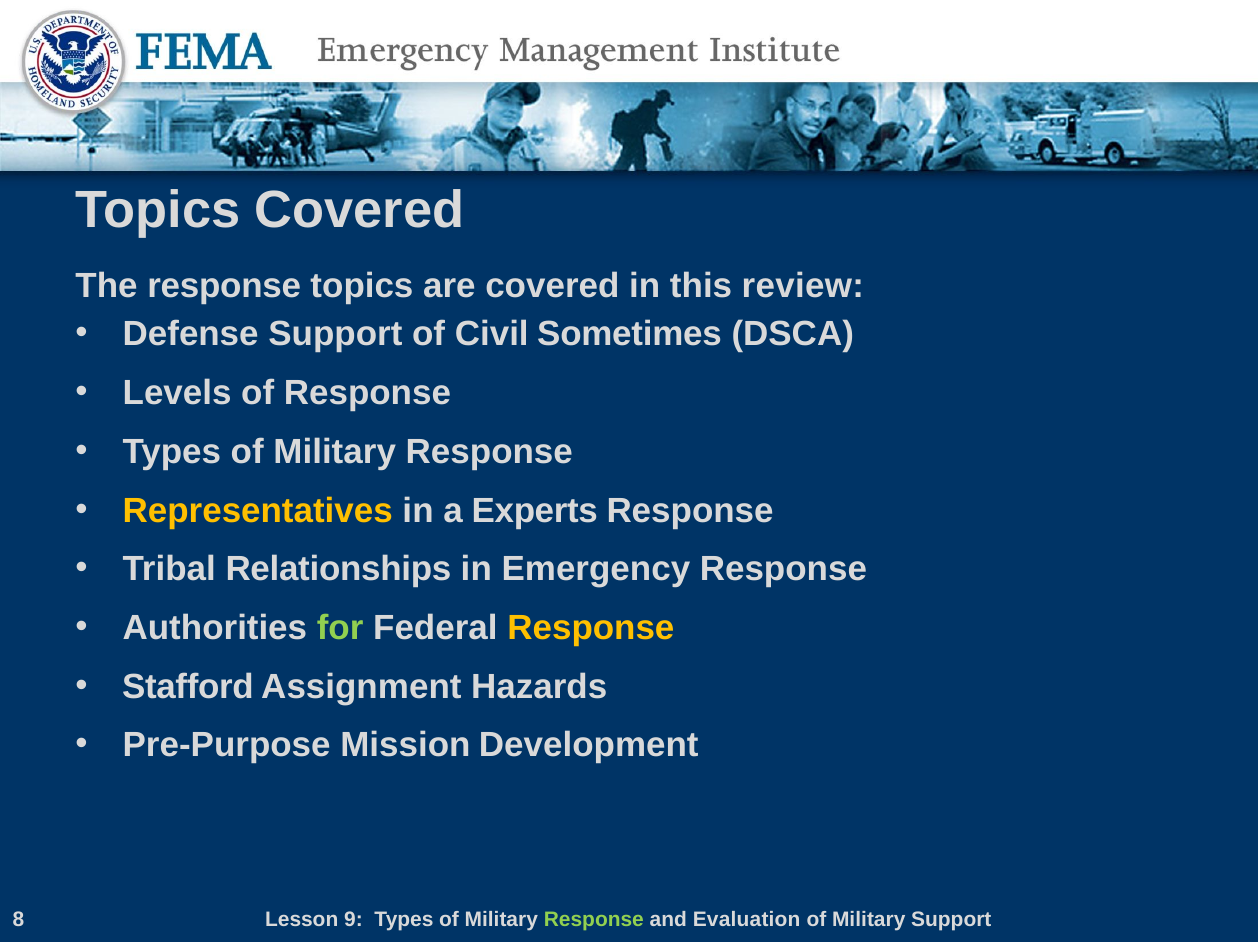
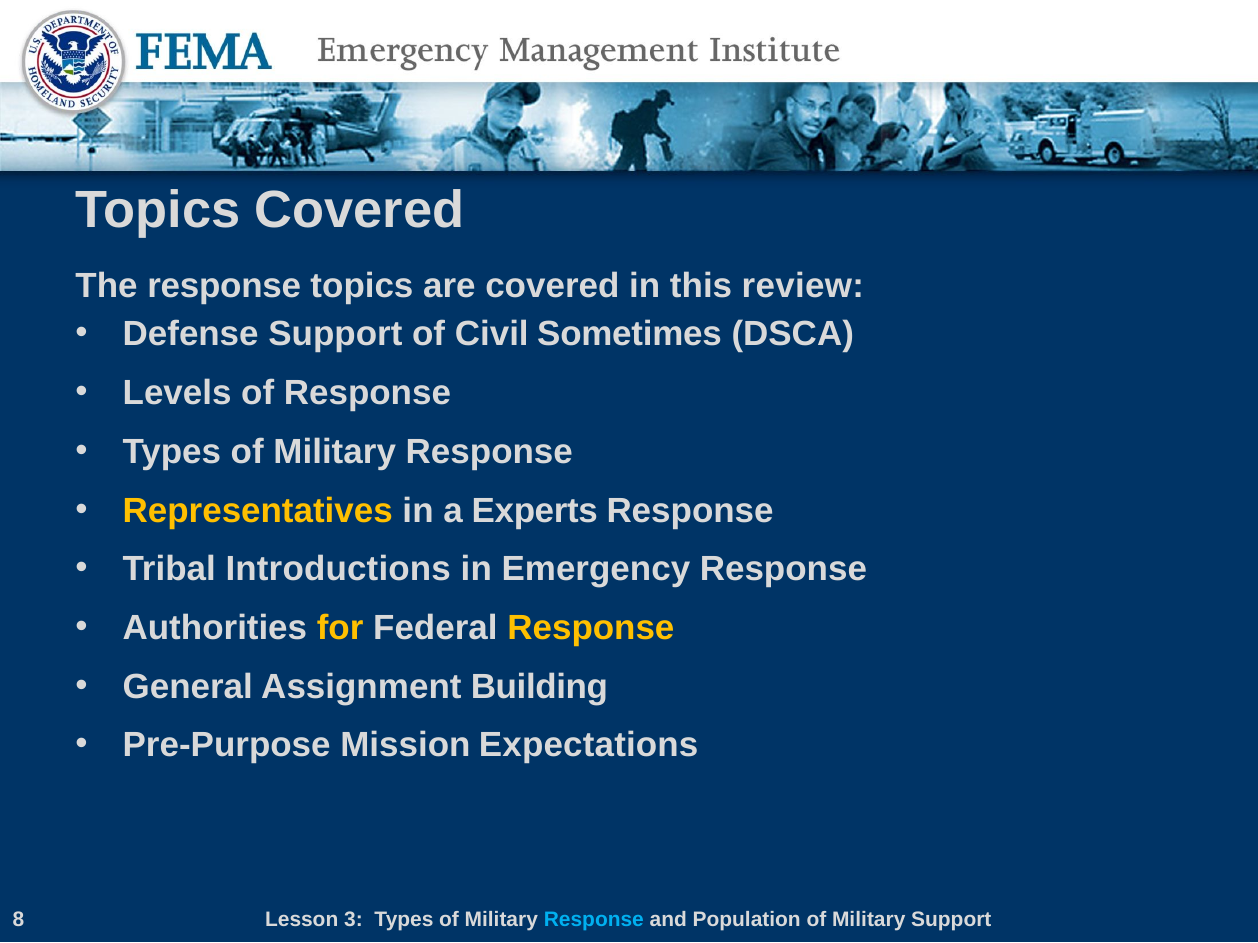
Relationships: Relationships -> Introductions
for colour: light green -> yellow
Stafford: Stafford -> General
Hazards: Hazards -> Building
Development: Development -> Expectations
9: 9 -> 3
Response at (594, 920) colour: light green -> light blue
Evaluation: Evaluation -> Population
